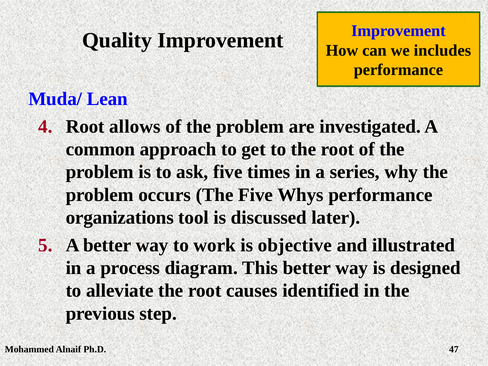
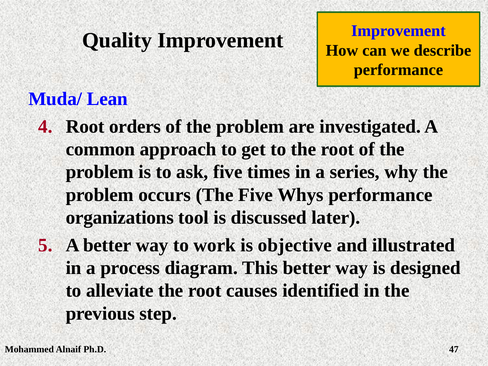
includes: includes -> describe
allows: allows -> orders
